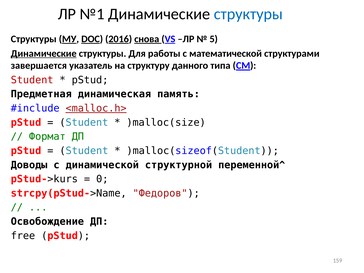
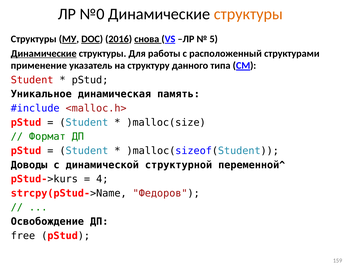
№1: №1 -> №0
структуры at (248, 14) colour: blue -> orange
математической: математической -> расположенный
завершается: завершается -> применение
Предметная: Предметная -> Уникальное
<malloc.h> underline: present -> none
0: 0 -> 4
